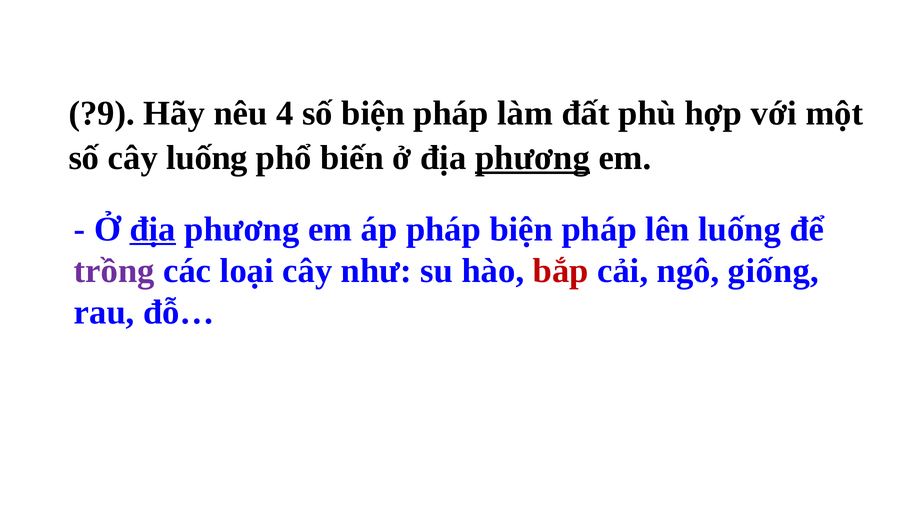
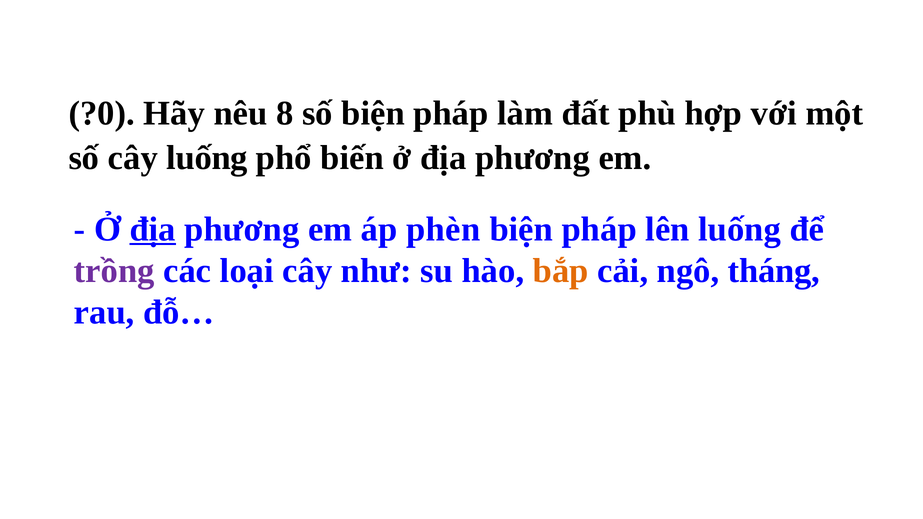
?9: ?9 -> ?0
4: 4 -> 8
phương at (532, 158) underline: present -> none
áp pháp: pháp -> phèn
bắp colour: red -> orange
giống: giống -> tháng
